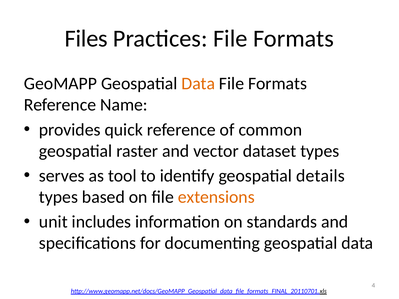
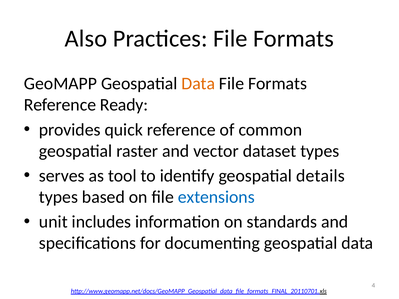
Files: Files -> Also
Name: Name -> Ready
extensions colour: orange -> blue
